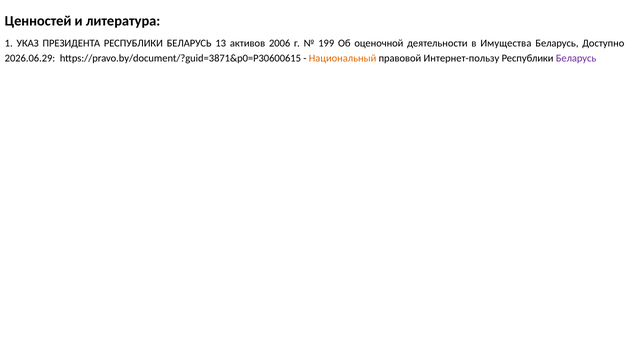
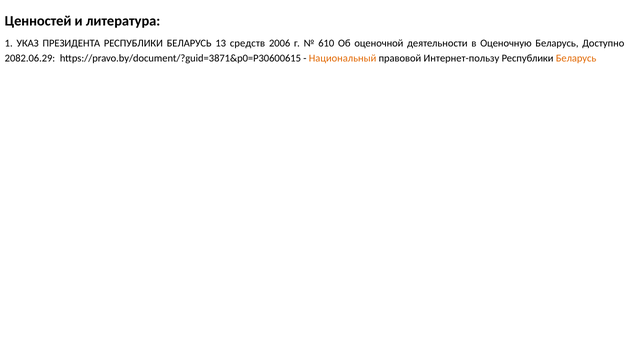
активов: активов -> средств
199: 199 -> 610
Имущества: Имущества -> Оценочную
2026.06.29: 2026.06.29 -> 2082.06.29
Беларусь at (576, 59) colour: purple -> orange
